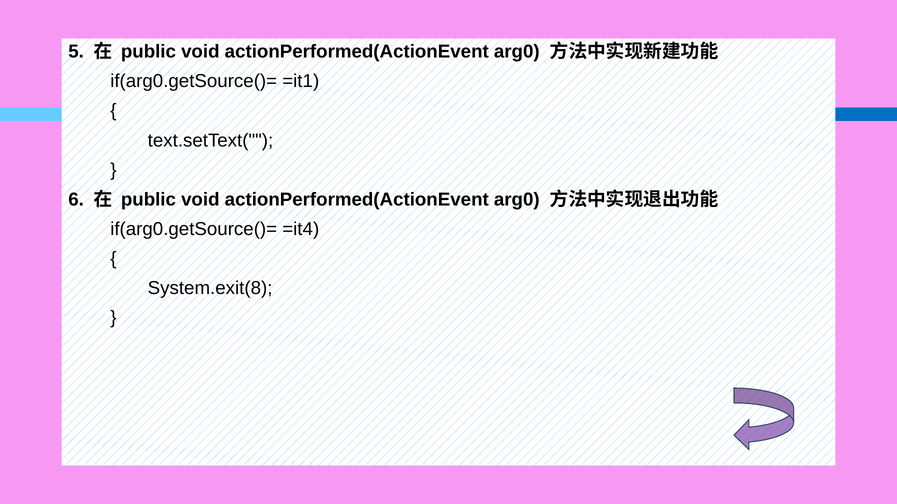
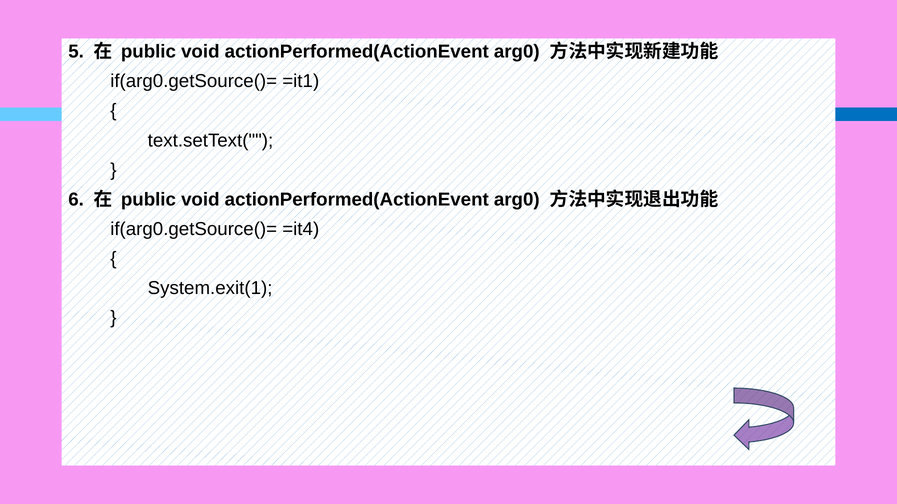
System.exit(8: System.exit(8 -> System.exit(1
